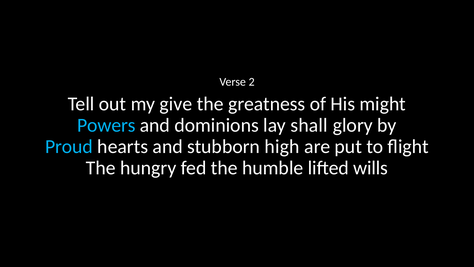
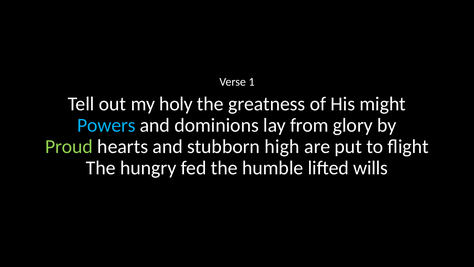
2: 2 -> 1
give: give -> holy
shall: shall -> from
Proud colour: light blue -> light green
